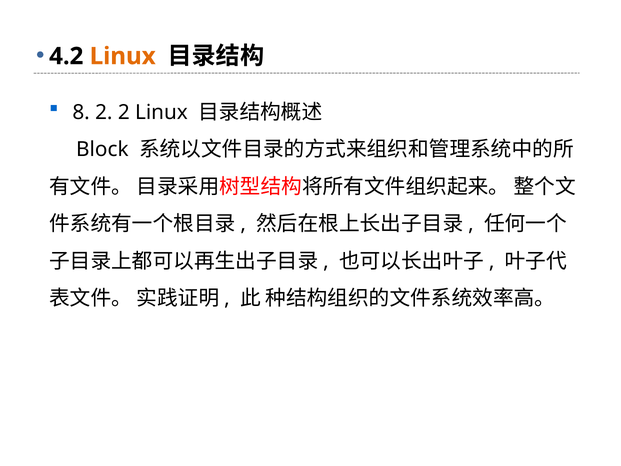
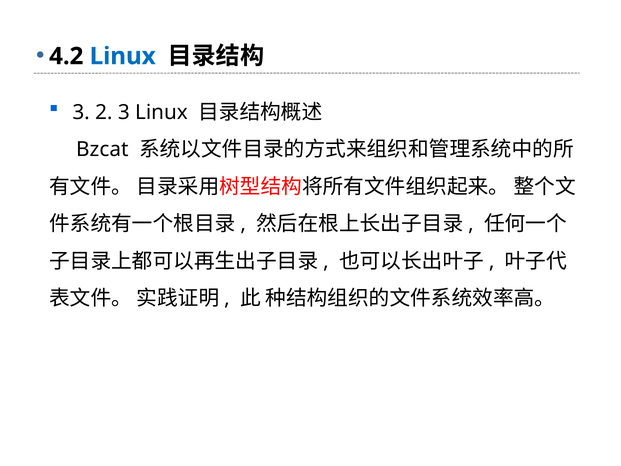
Linux at (123, 56) colour: orange -> blue
8 at (81, 112): 8 -> 3
2 2: 2 -> 3
Block: Block -> Bzcat
